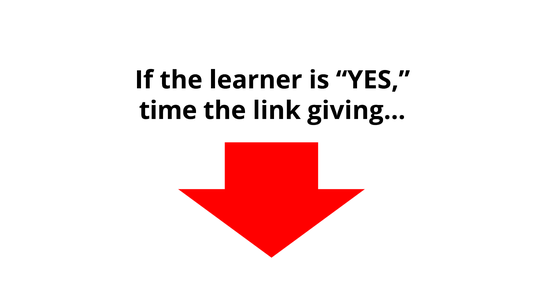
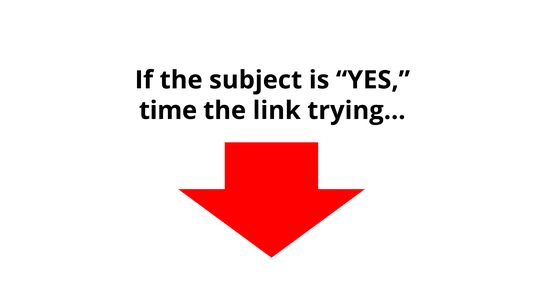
learner: learner -> subject
giving…: giving… -> trying…
